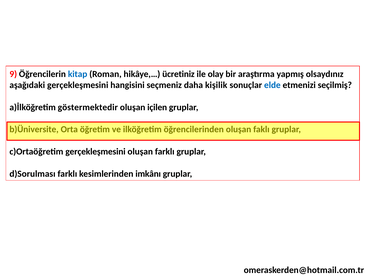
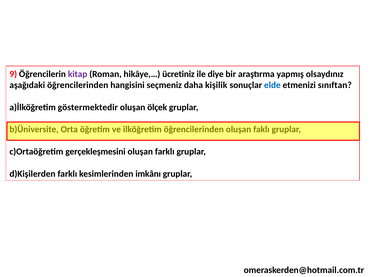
kitap colour: blue -> purple
olay: olay -> diye
aşağıdaki gerçekleşmesini: gerçekleşmesini -> öğrencilerinden
seçilmiş: seçilmiş -> sınıftan
içilen: içilen -> ölçek
d)Sorulması: d)Sorulması -> d)Kişilerden
